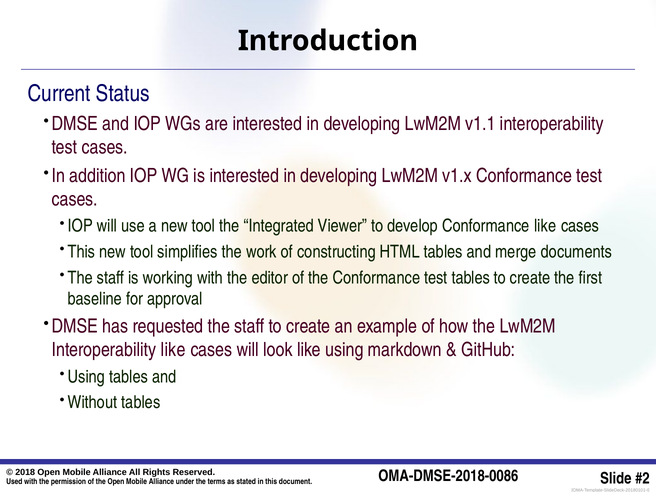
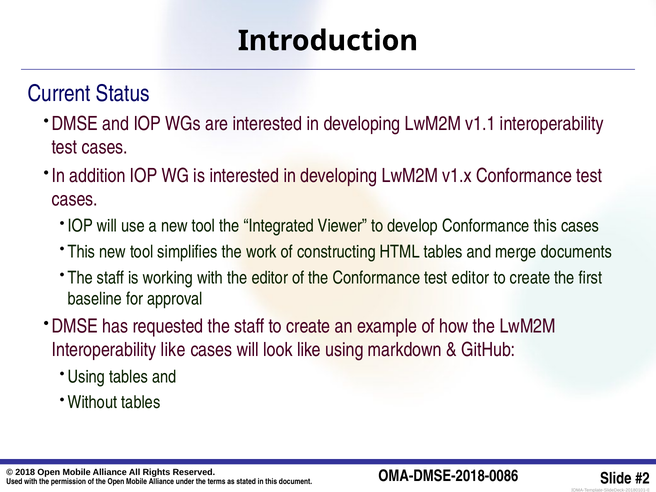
Conformance like: like -> this
test tables: tables -> editor
